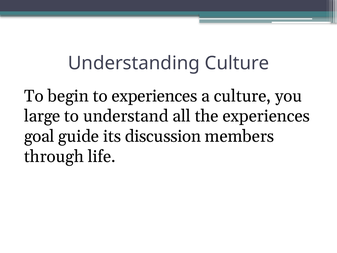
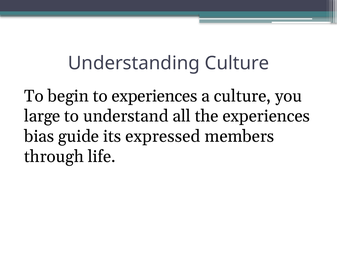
goal: goal -> bias
discussion: discussion -> expressed
